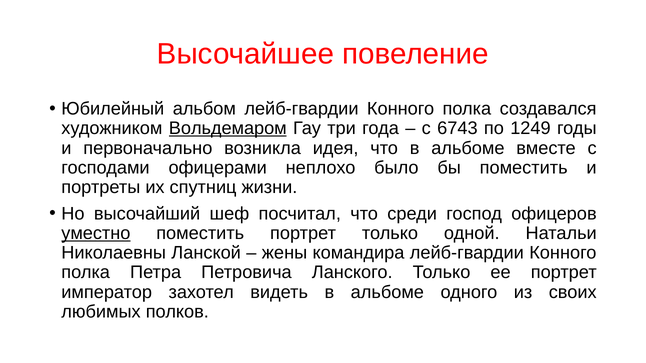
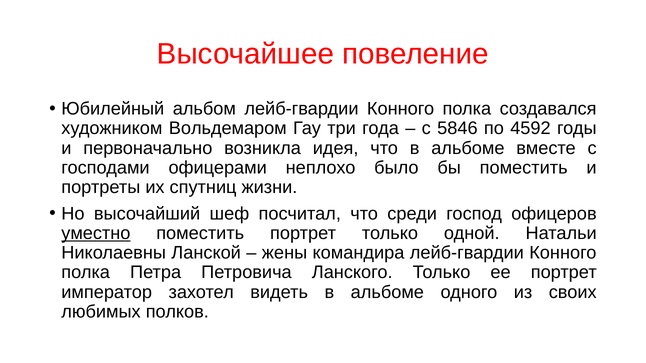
Вольдемаром underline: present -> none
6743: 6743 -> 5846
1249: 1249 -> 4592
